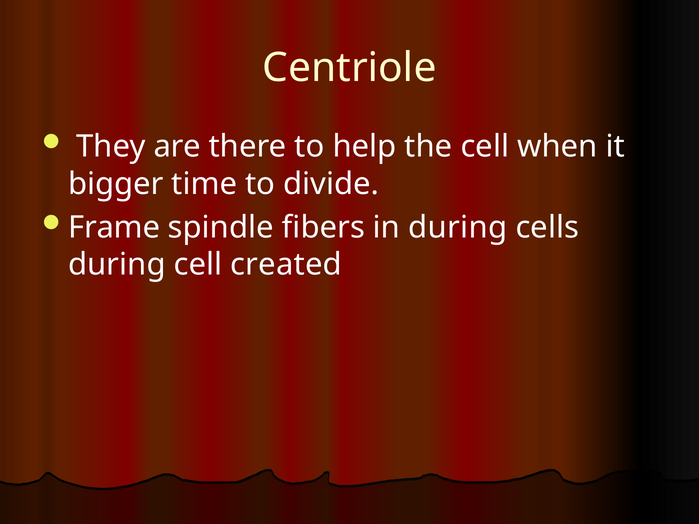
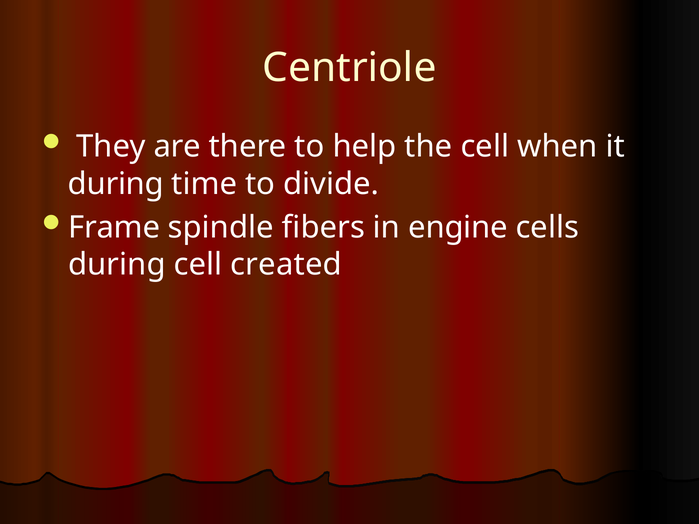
bigger at (116, 184): bigger -> during
in during: during -> engine
